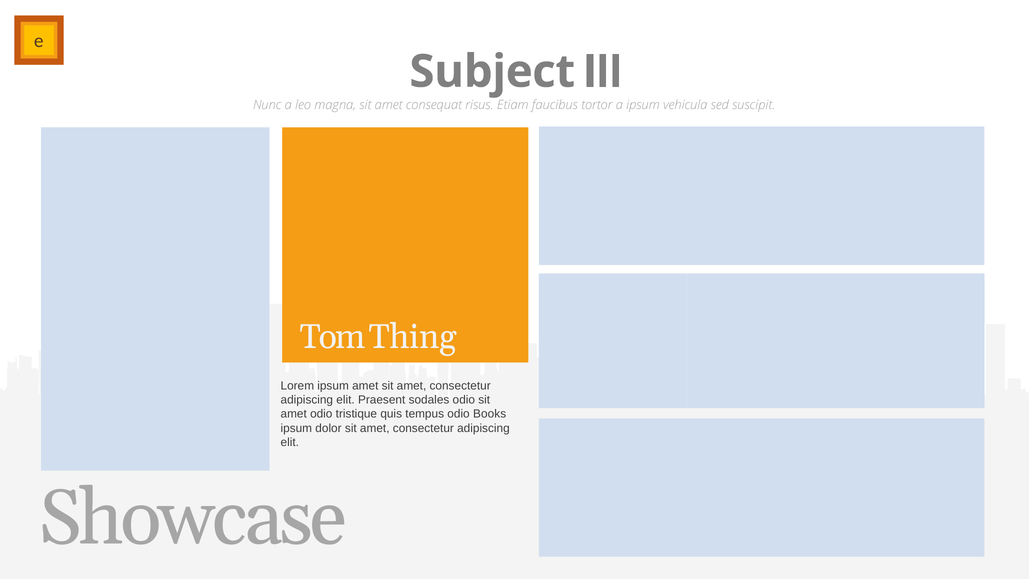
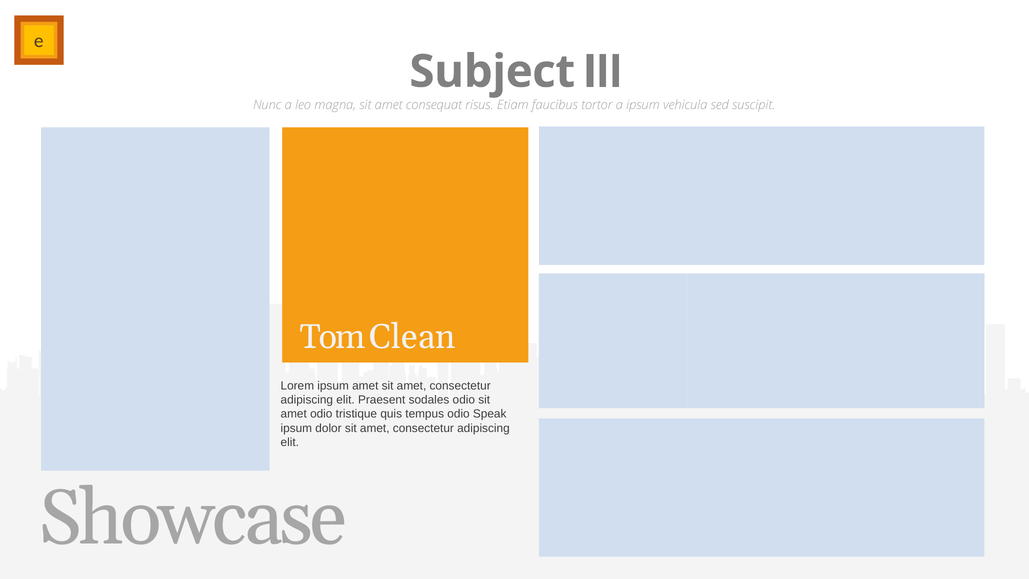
Thing: Thing -> Clean
Books: Books -> Speak
